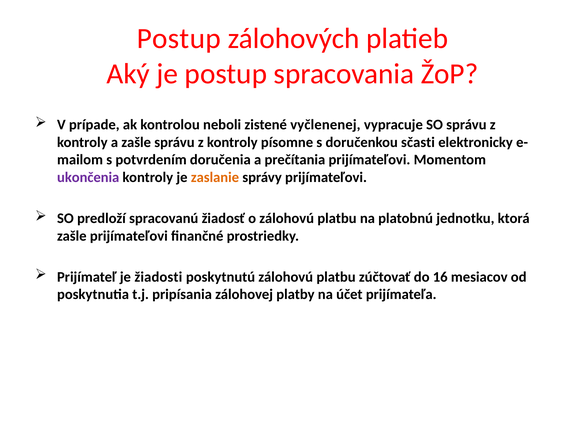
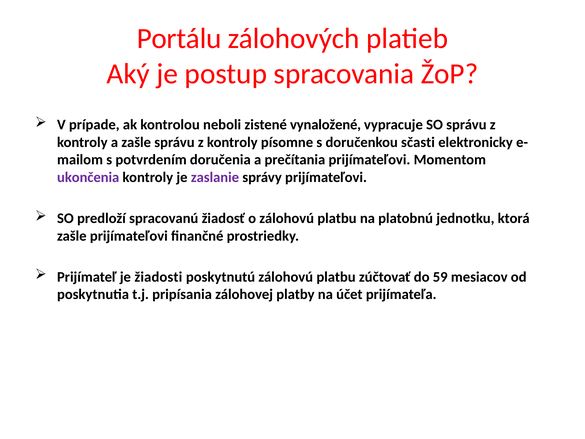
Postup at (179, 39): Postup -> Portálu
vyčlenenej: vyčlenenej -> vynaložené
zaslanie colour: orange -> purple
16: 16 -> 59
